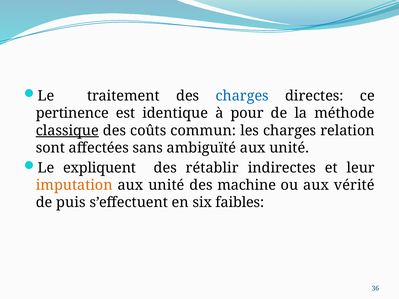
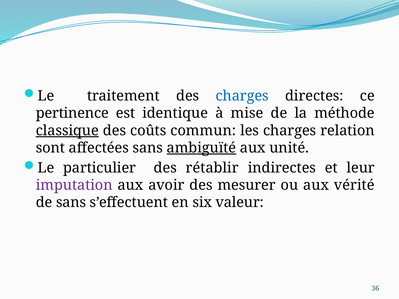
pour: pour -> mise
ambiguïté underline: none -> present
expliquent: expliquent -> particulier
imputation colour: orange -> purple
unité at (166, 185): unité -> avoir
machine: machine -> mesurer
de puis: puis -> sans
faibles: faibles -> valeur
